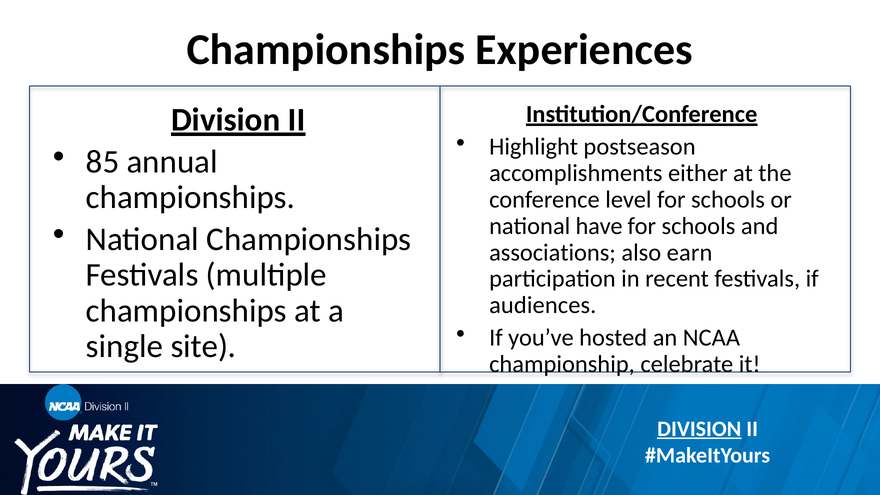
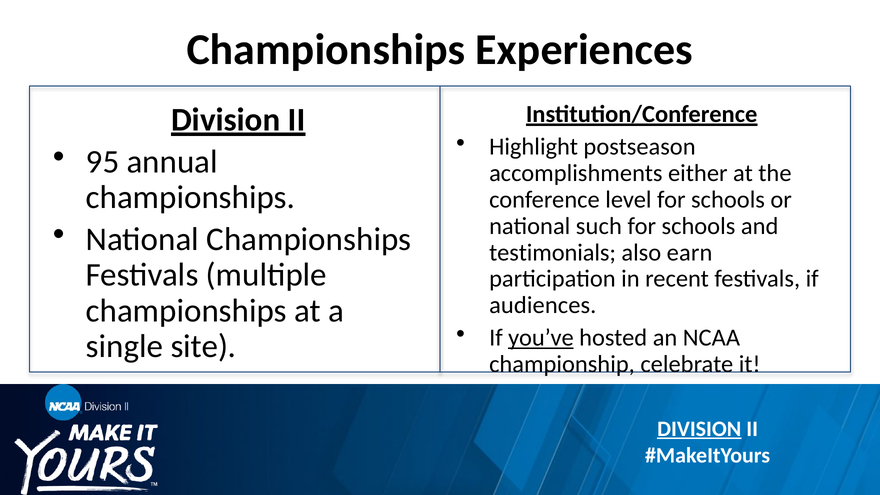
85: 85 -> 95
have: have -> such
associations: associations -> testimonials
you’ve underline: none -> present
